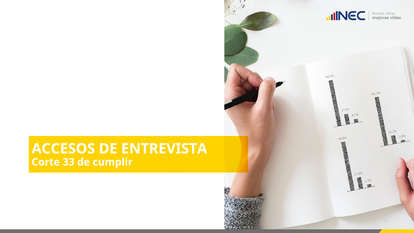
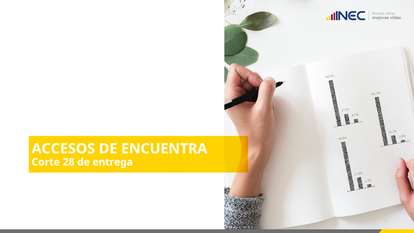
ENTREVISTA: ENTREVISTA -> ENCUENTRA
33: 33 -> 28
cumplir: cumplir -> entrega
